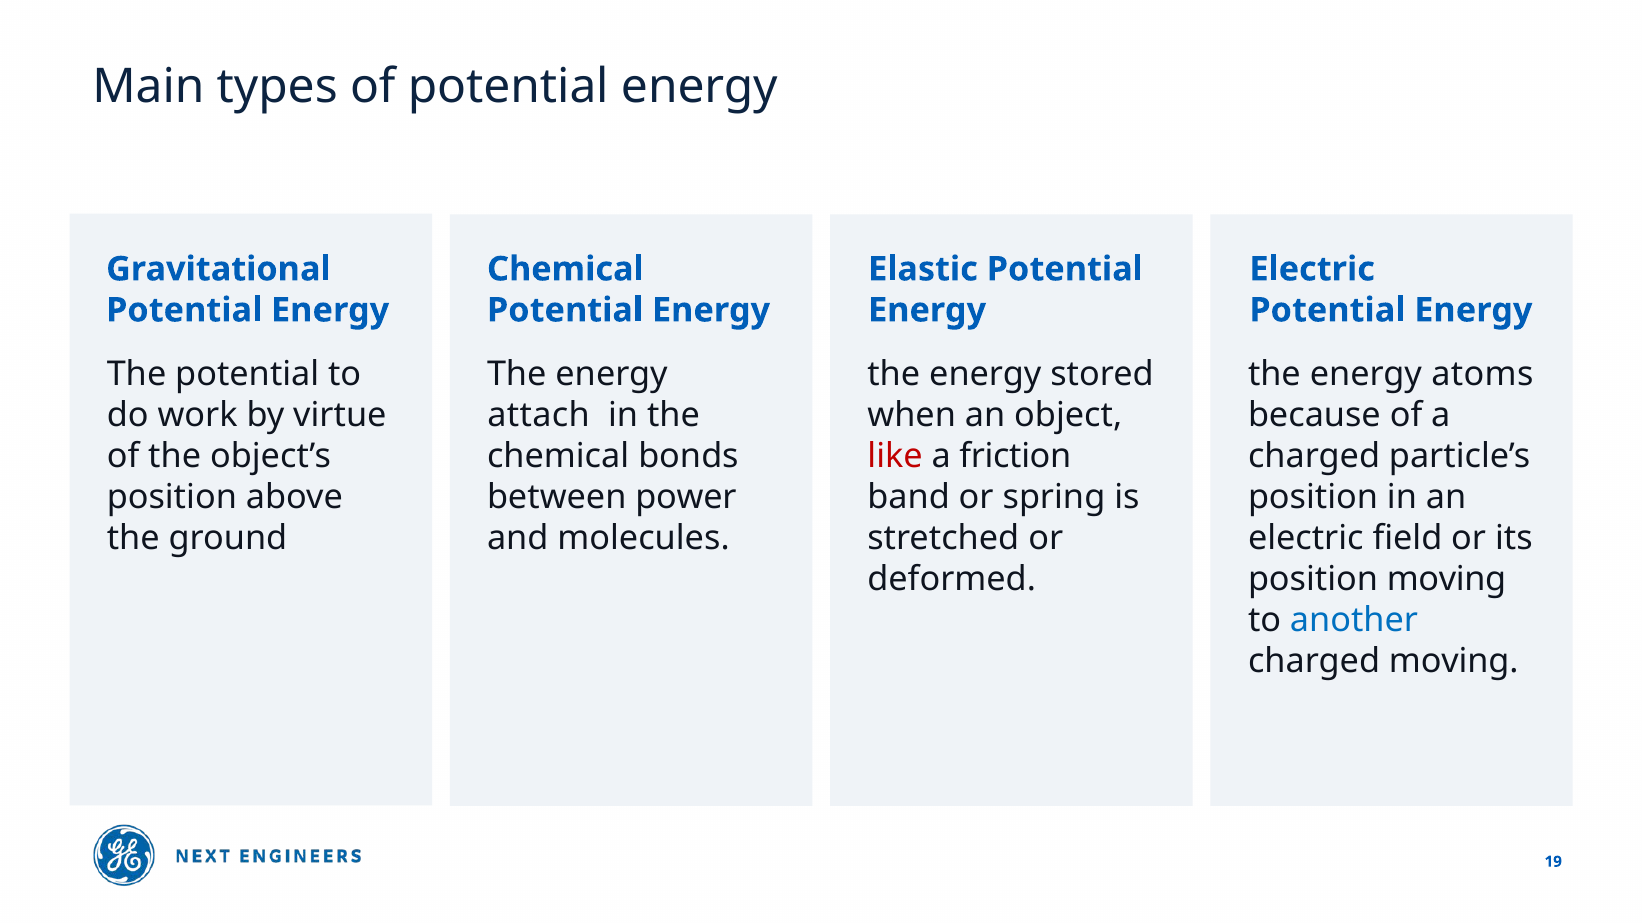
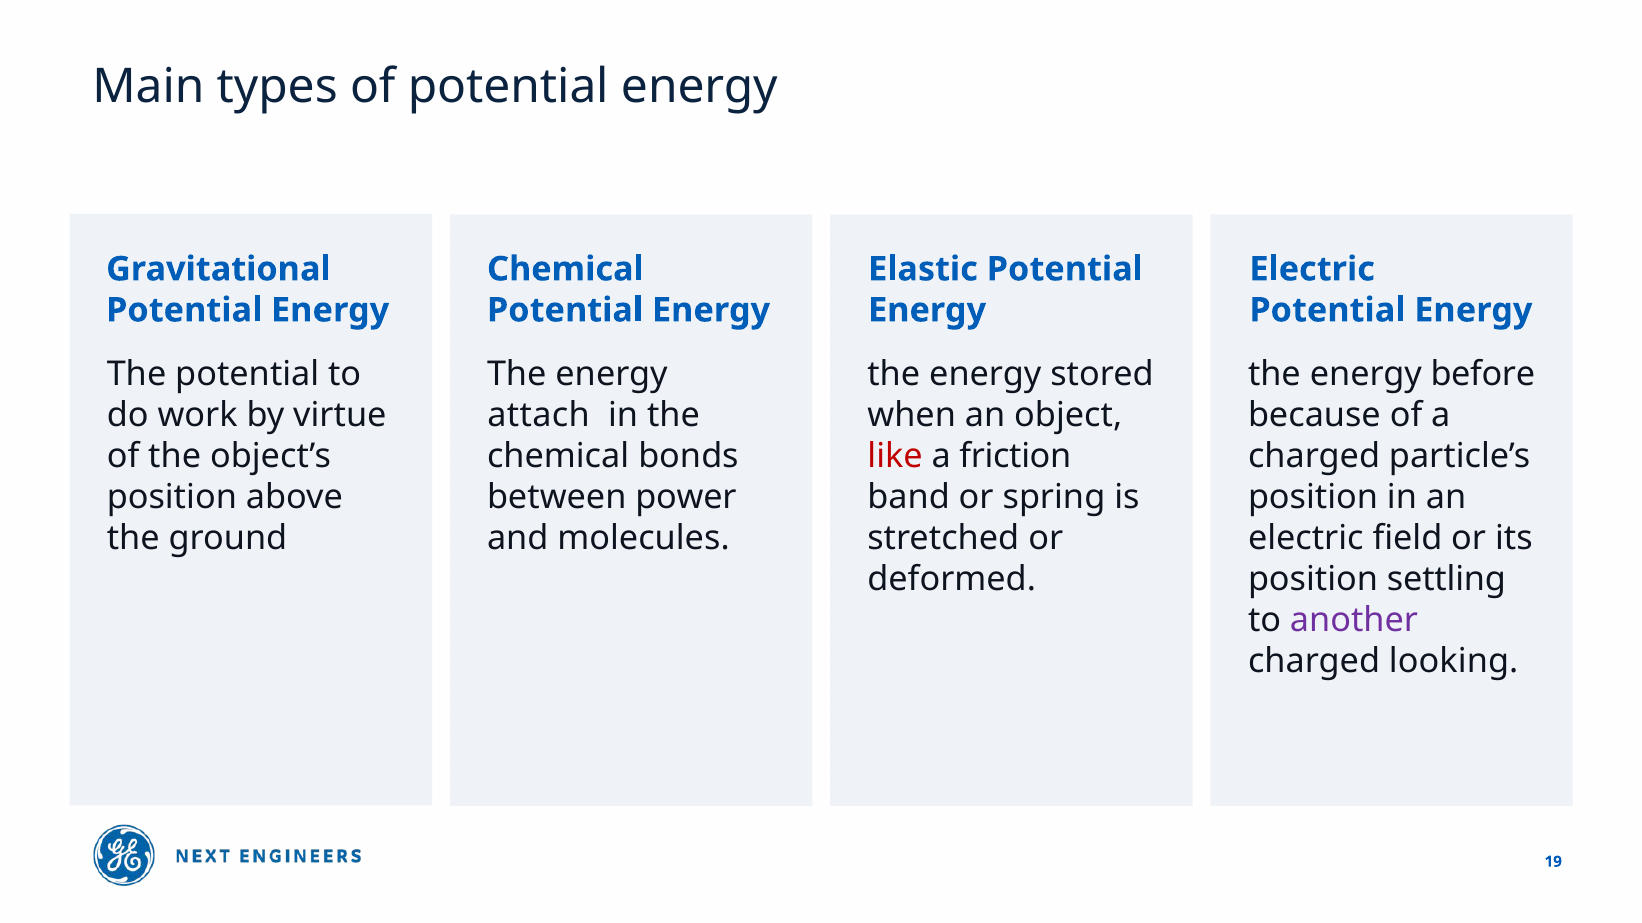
atoms: atoms -> before
position moving: moving -> settling
another colour: blue -> purple
charged moving: moving -> looking
